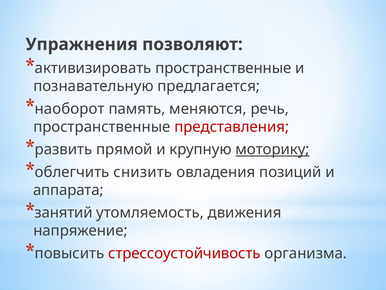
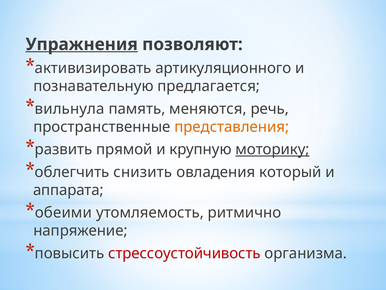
Упражнения underline: none -> present
активизировать пространственные: пространственные -> артикуляционного
наоборот: наоборот -> вильнула
представления colour: red -> orange
позиций: позиций -> который
занятий: занятий -> обеими
движения: движения -> ритмично
